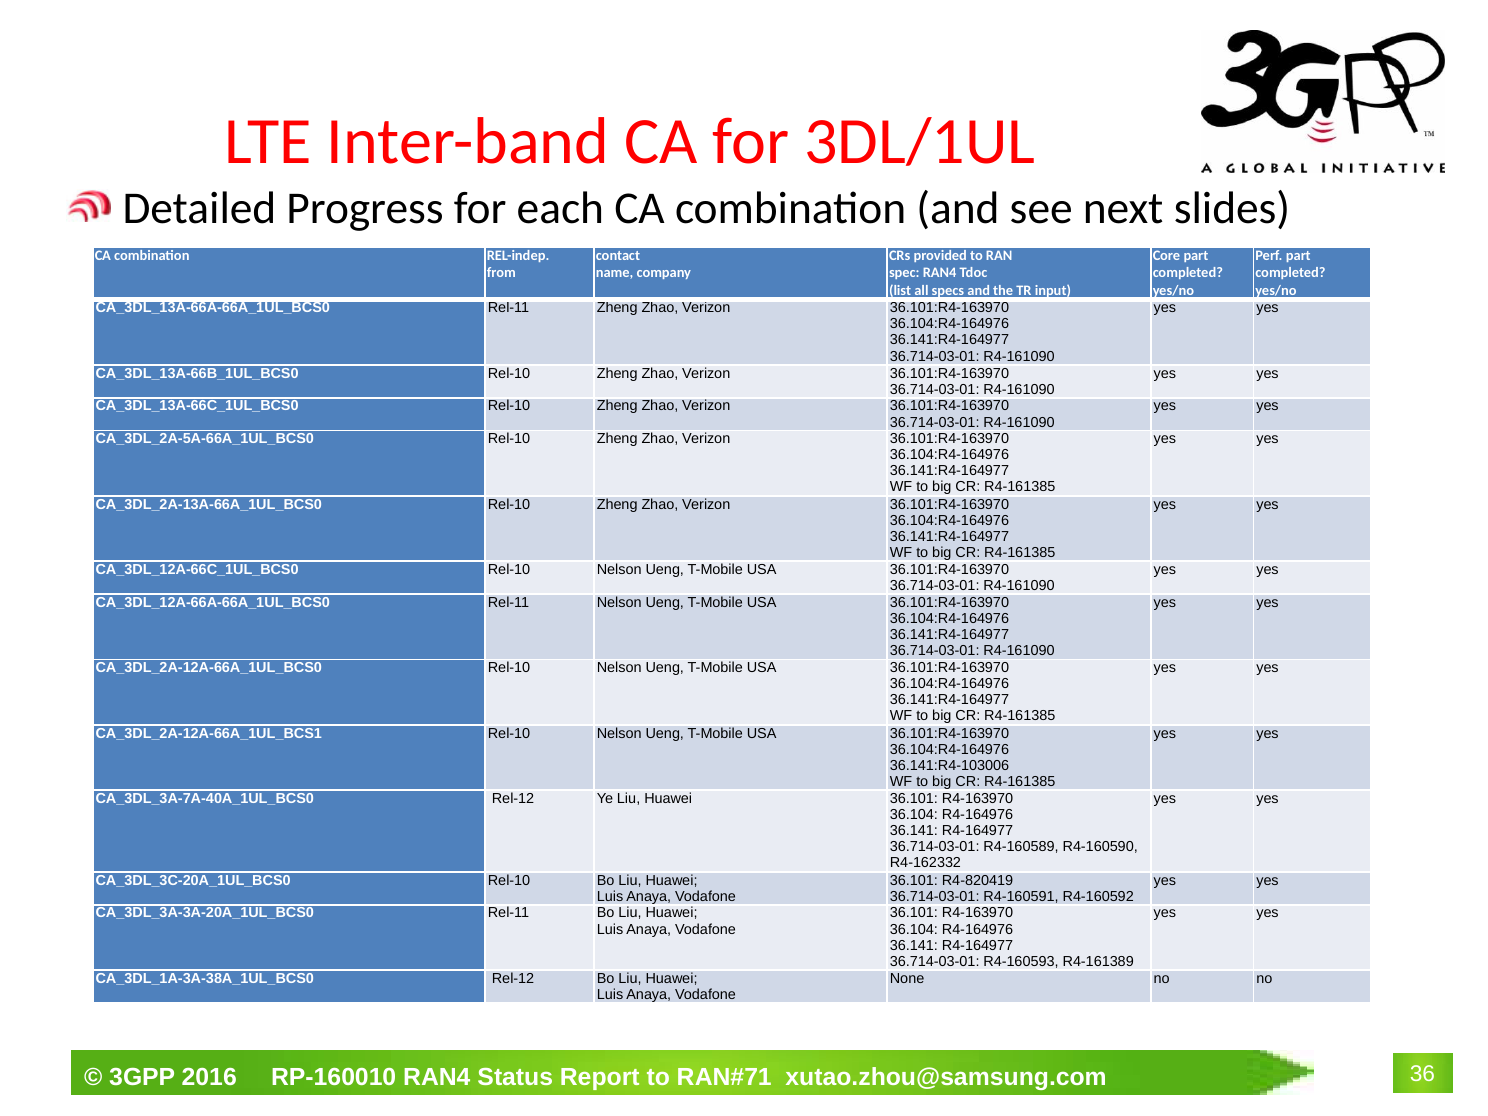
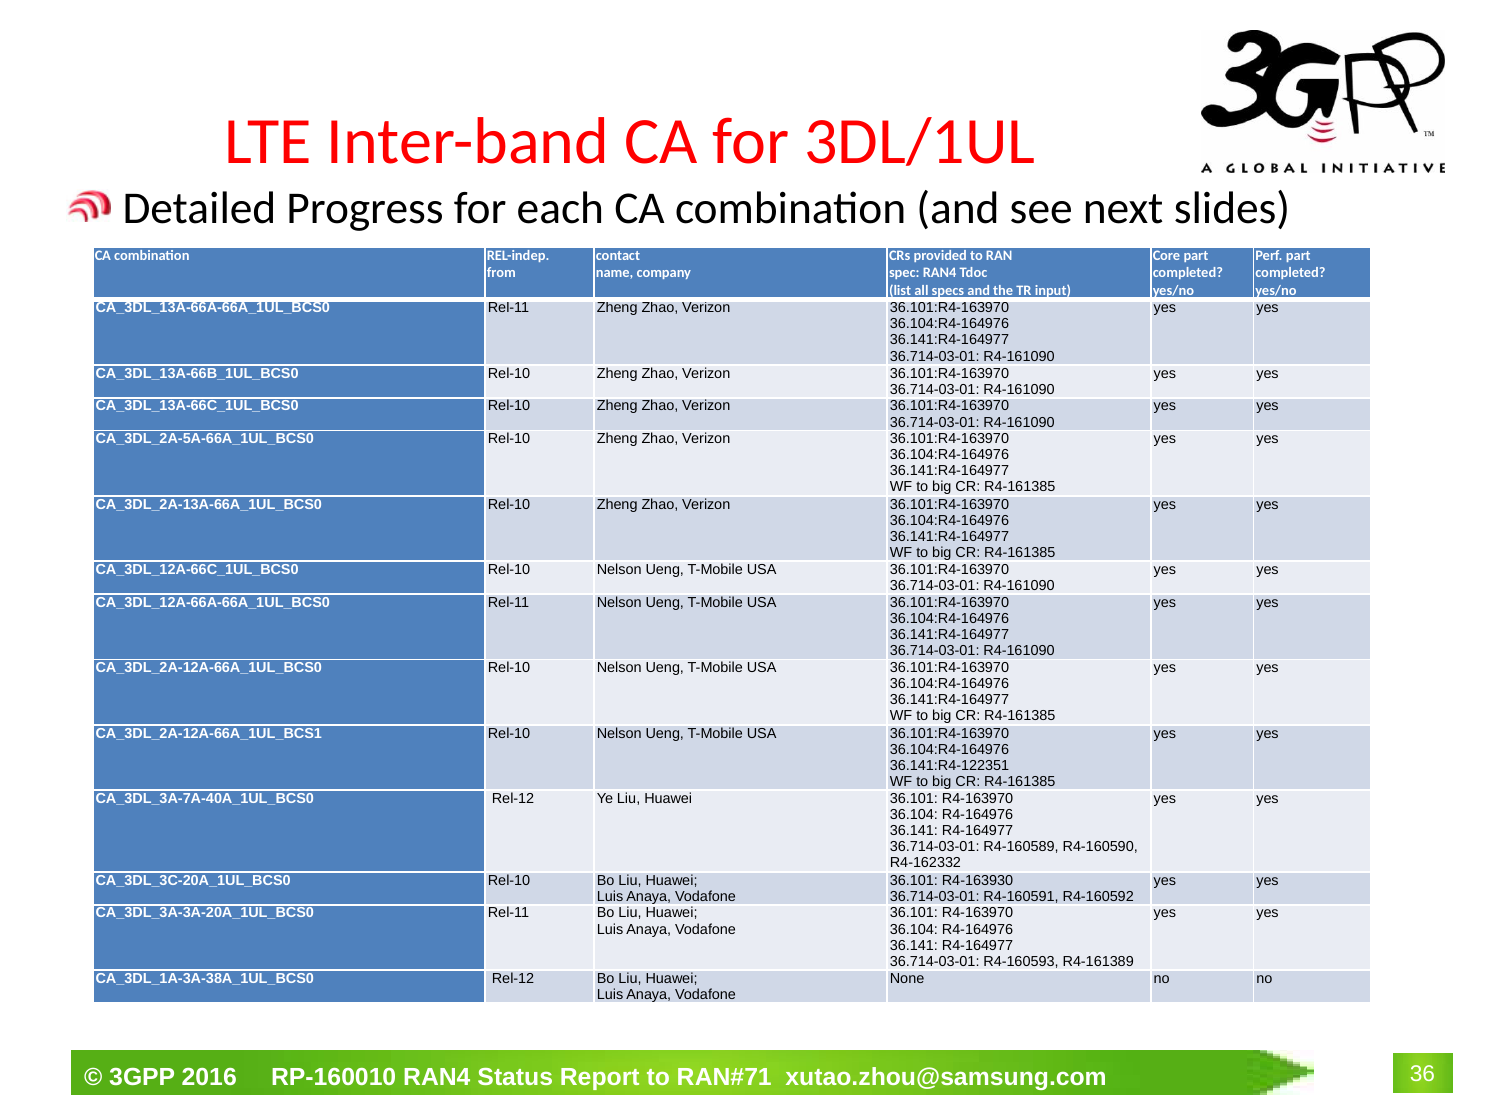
36.141:R4-103006: 36.141:R4-103006 -> 36.141:R4-122351
R4-820419: R4-820419 -> R4-163930
